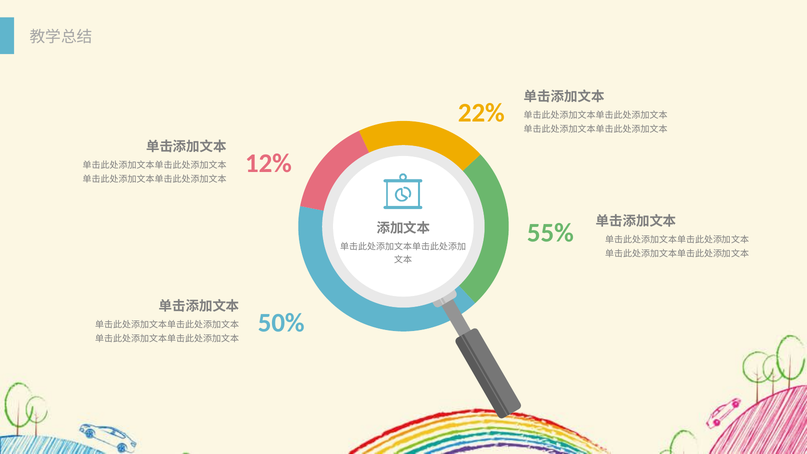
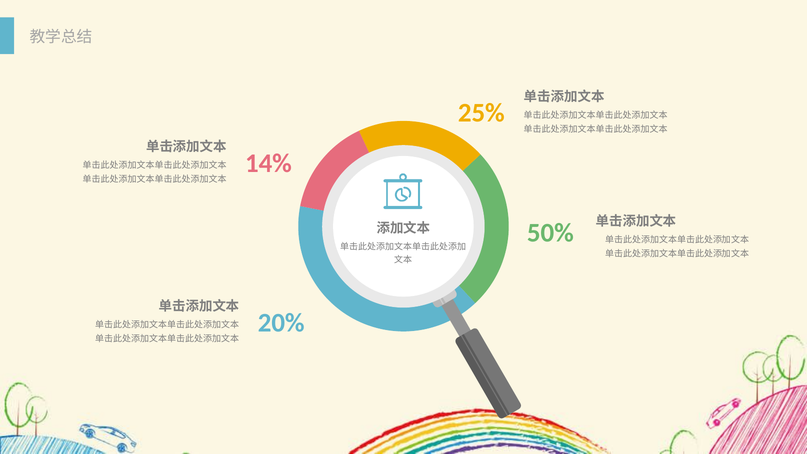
22%: 22% -> 25%
12%: 12% -> 14%
55%: 55% -> 50%
50%: 50% -> 20%
